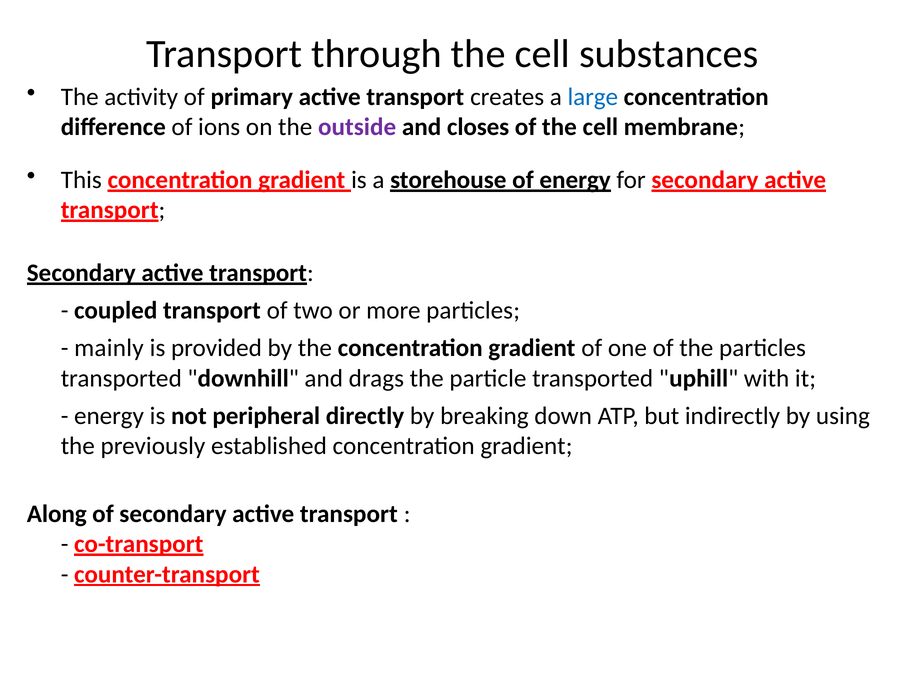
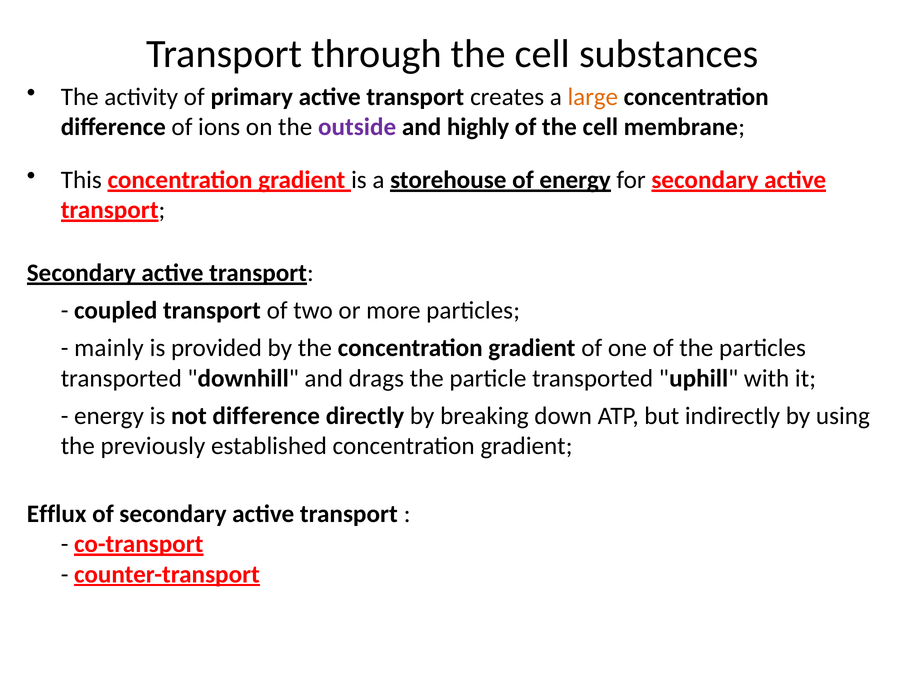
large colour: blue -> orange
closes: closes -> highly
not peripheral: peripheral -> difference
Along: Along -> Efflux
